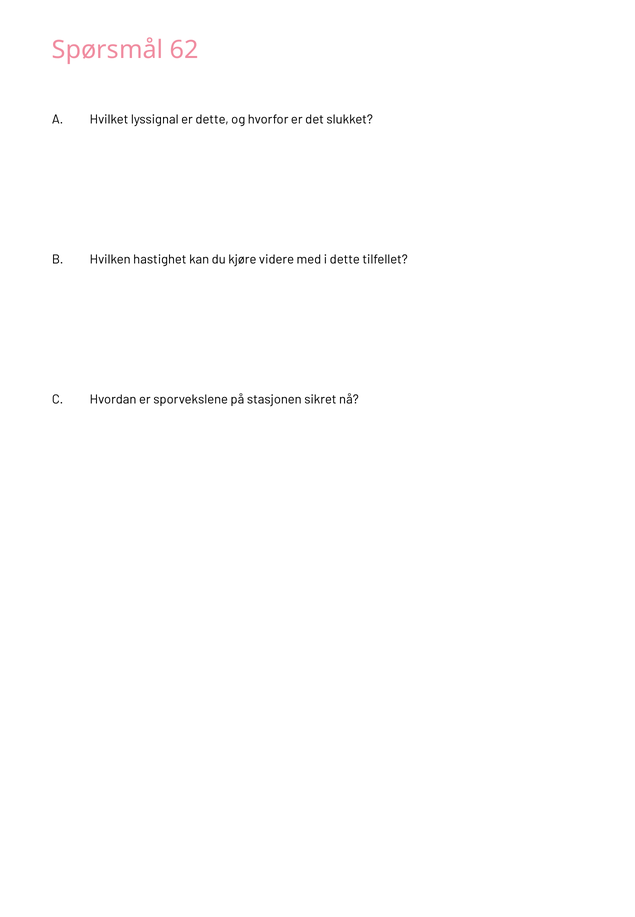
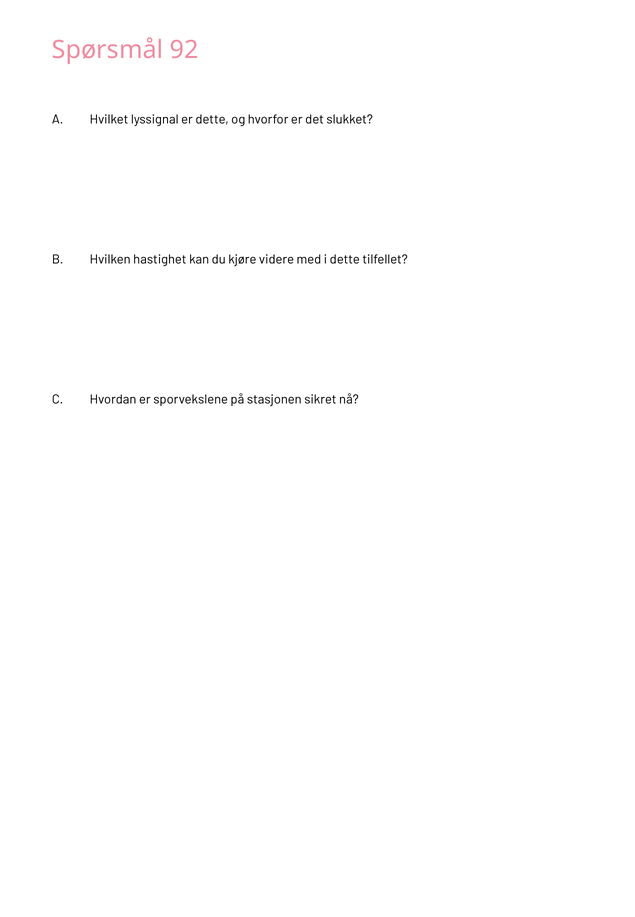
62: 62 -> 92
